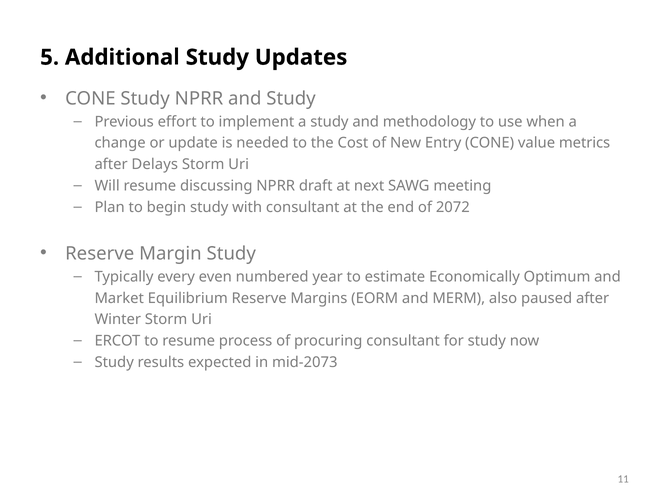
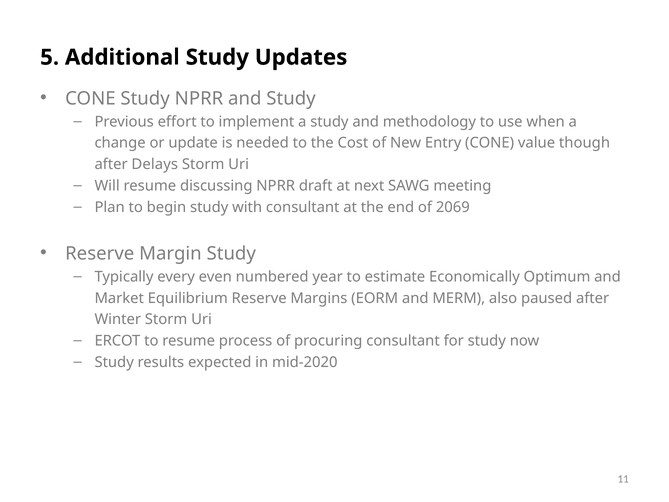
metrics: metrics -> though
2072: 2072 -> 2069
mid-2073: mid-2073 -> mid-2020
